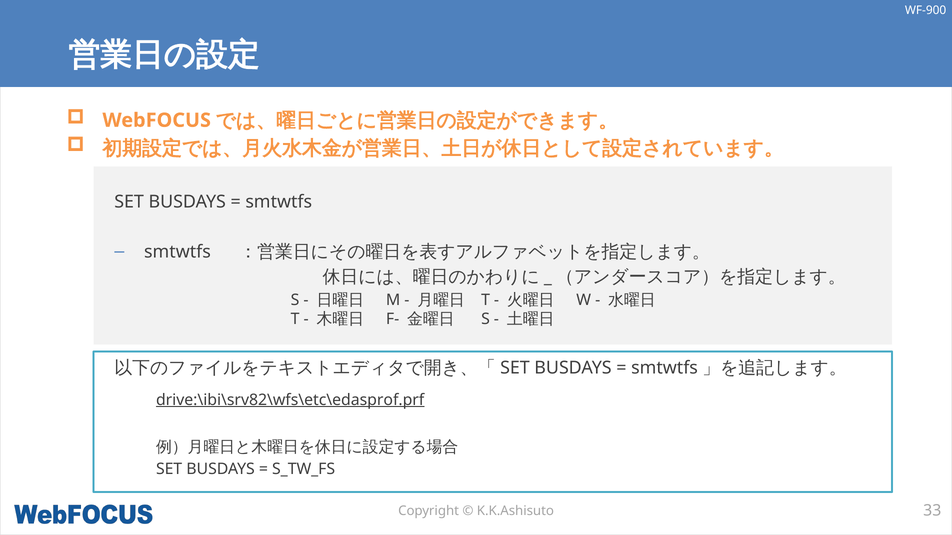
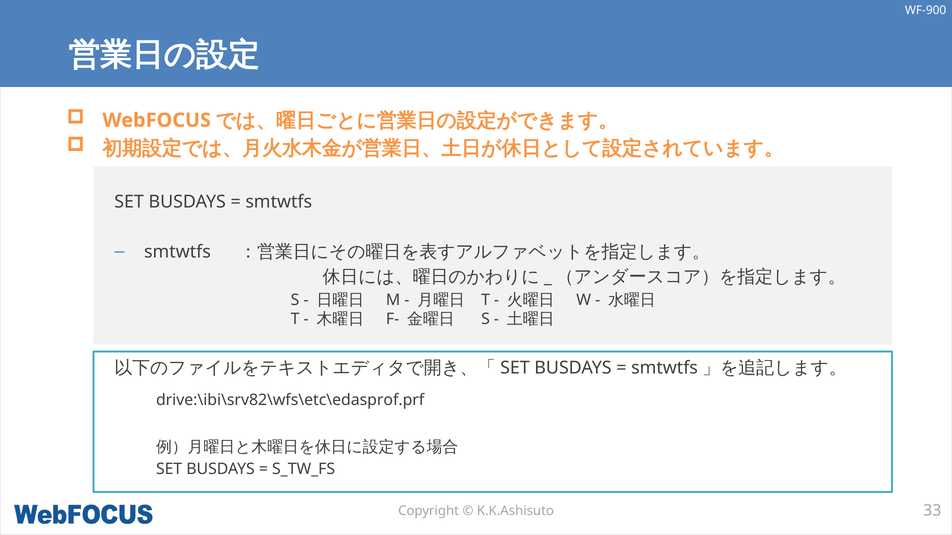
drive:\ibi\srv82\wfs\etc\edasprof.prf underline: present -> none
